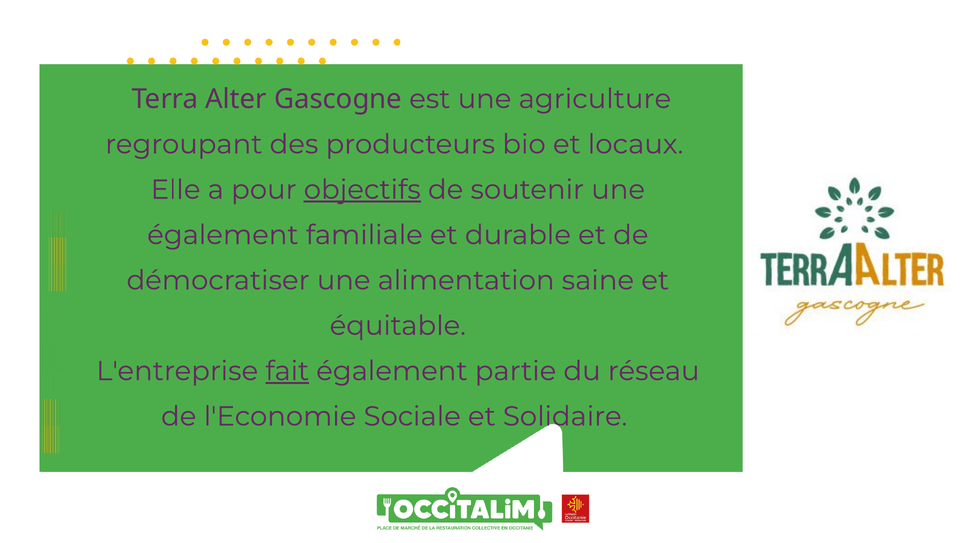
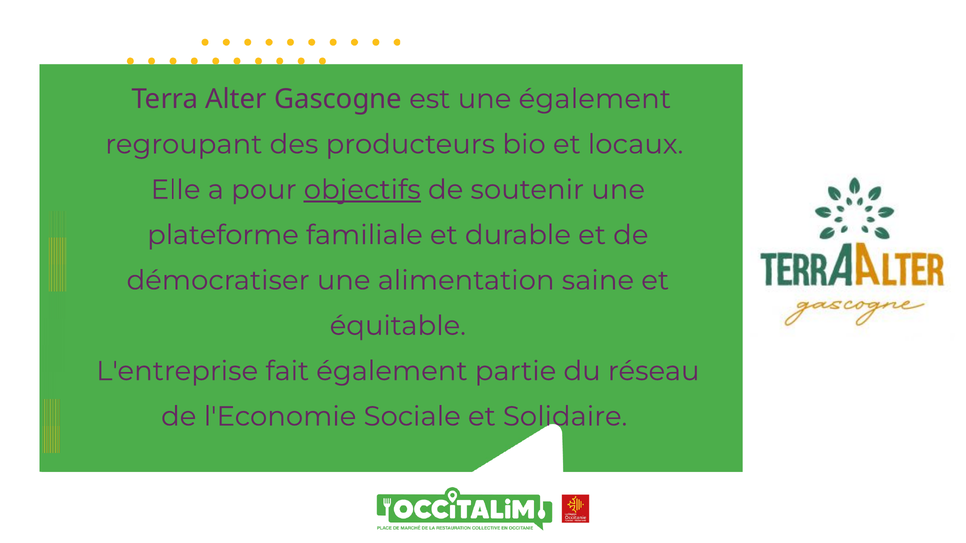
une agriculture: agriculture -> également
également at (223, 235): également -> plateforme
fait underline: present -> none
